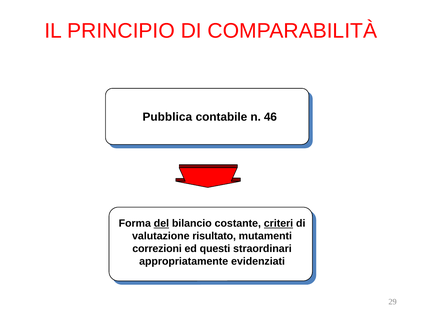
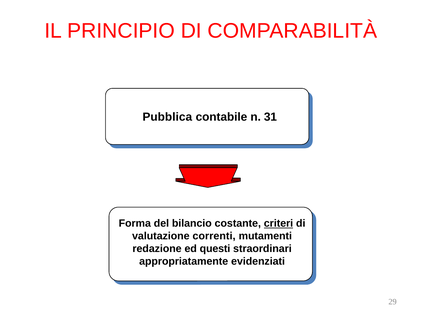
46: 46 -> 31
del underline: present -> none
risultato: risultato -> correnti
correzioni: correzioni -> redazione
